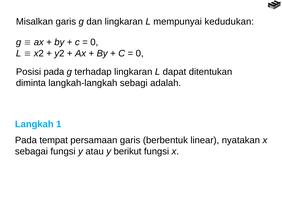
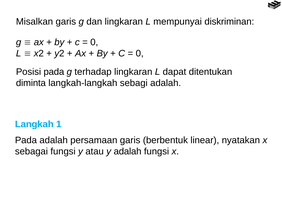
kedudukan: kedudukan -> diskriminan
Pada tempat: tempat -> adalah
y berikut: berikut -> adalah
